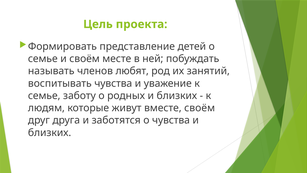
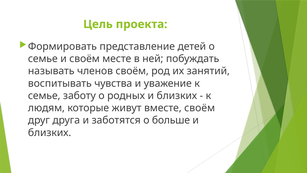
членов любят: любят -> своём
о чувства: чувства -> больше
